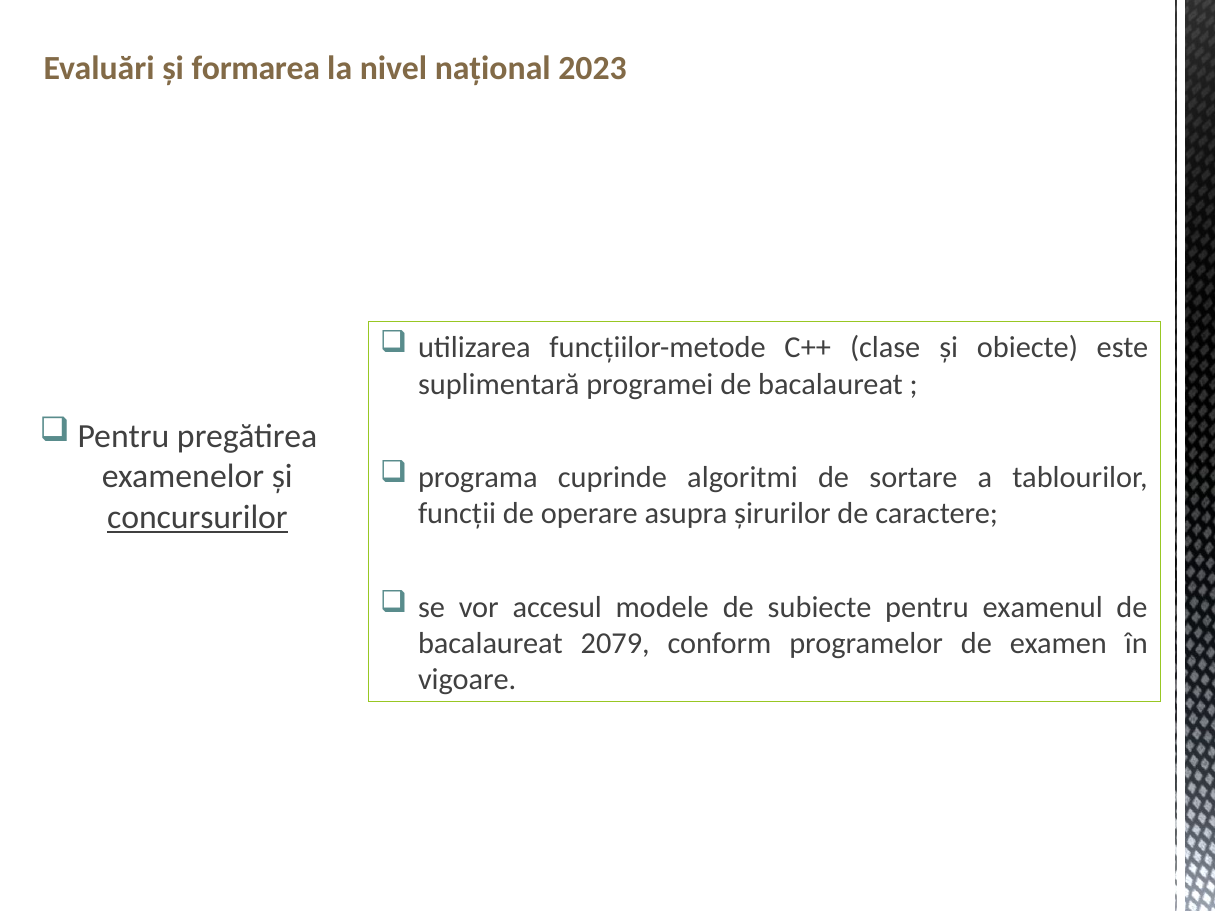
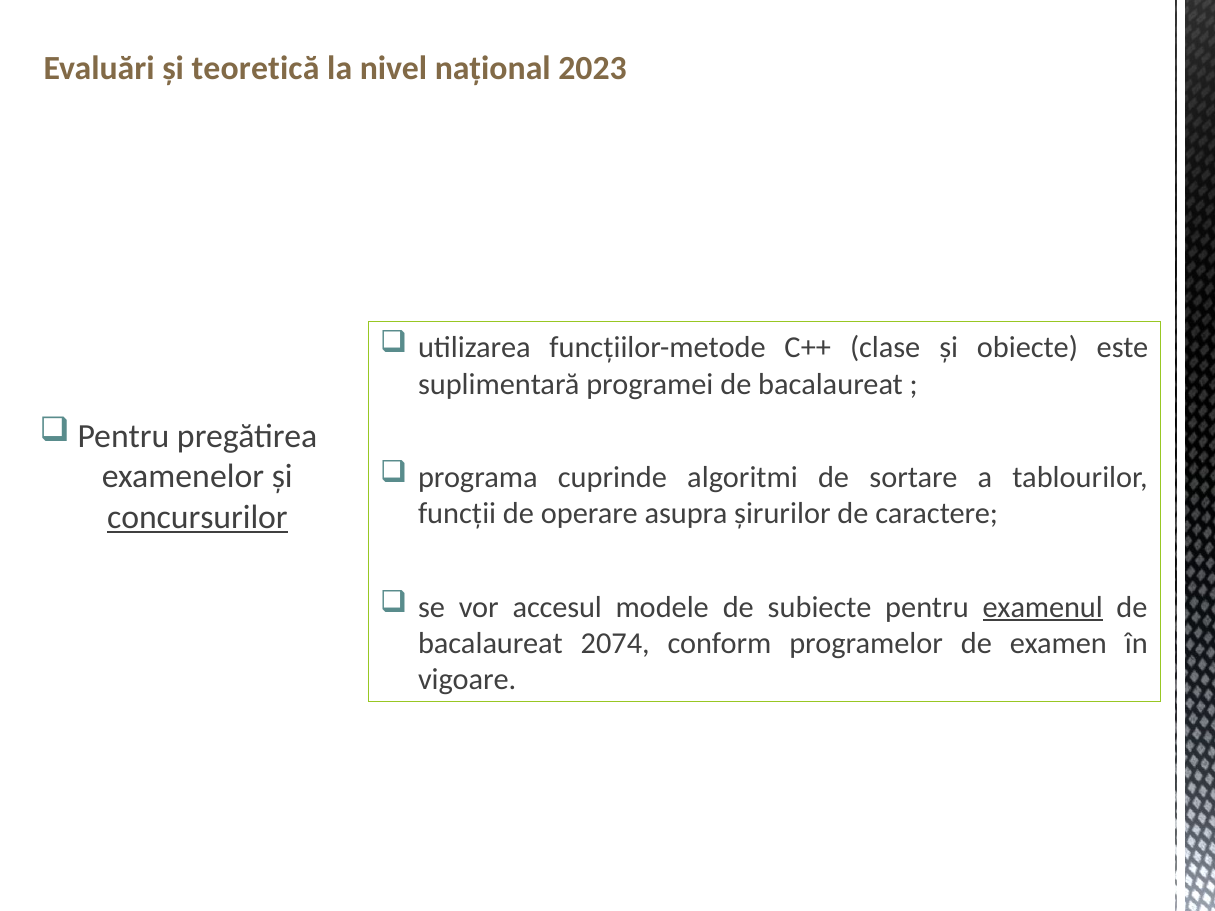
formarea: formarea -> teoretică
examenul underline: none -> present
2079: 2079 -> 2074
